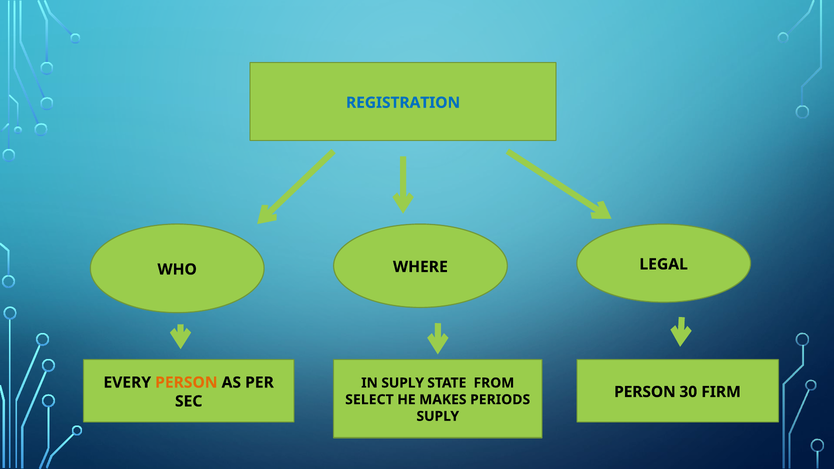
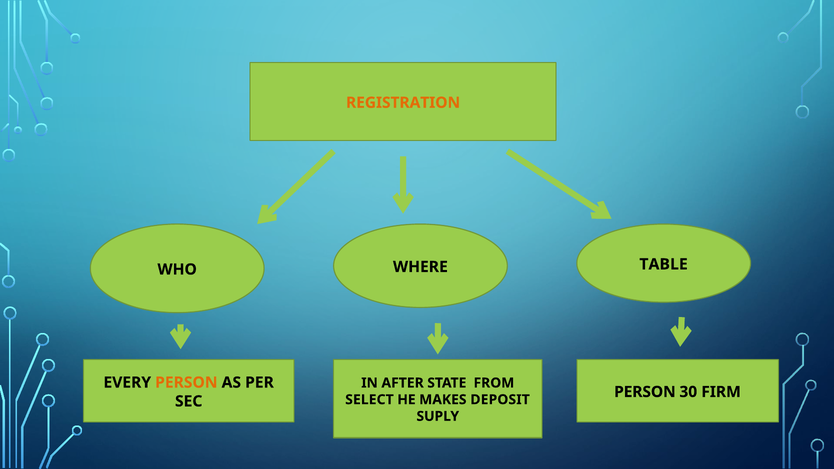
REGISTRATION colour: blue -> orange
LEGAL: LEGAL -> TABLE
IN SUPLY: SUPLY -> AFTER
PERIODS: PERIODS -> DEPOSIT
